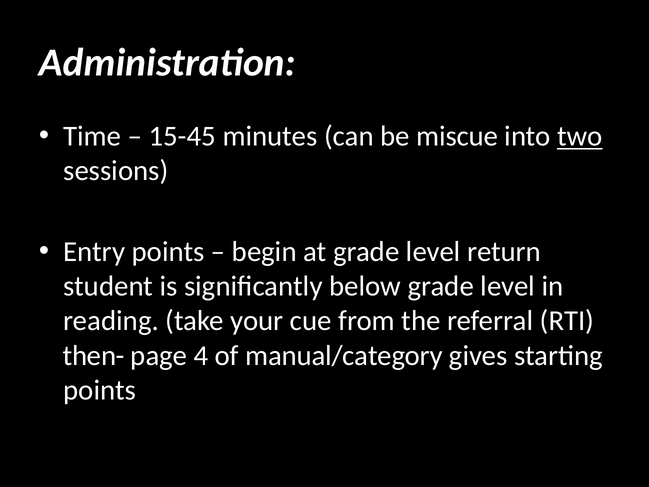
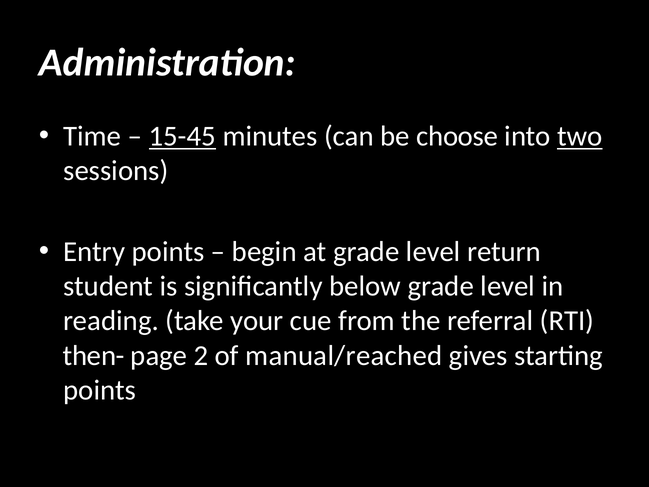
15-45 underline: none -> present
miscue: miscue -> choose
4: 4 -> 2
manual/category: manual/category -> manual/reached
